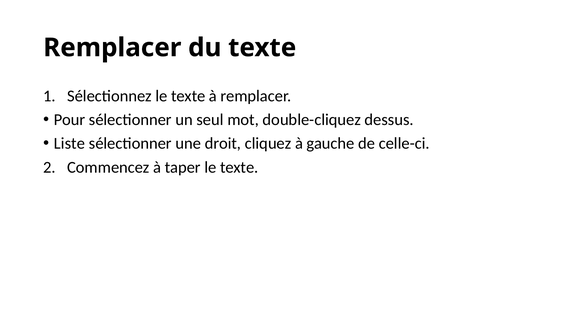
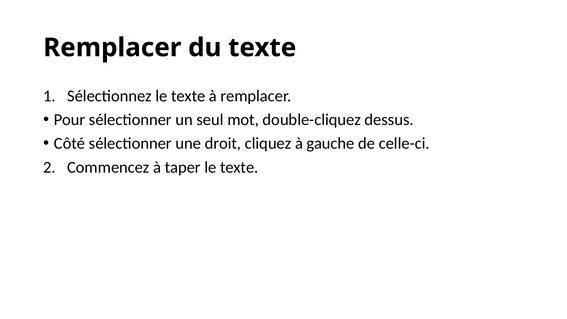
Liste: Liste -> Côté
